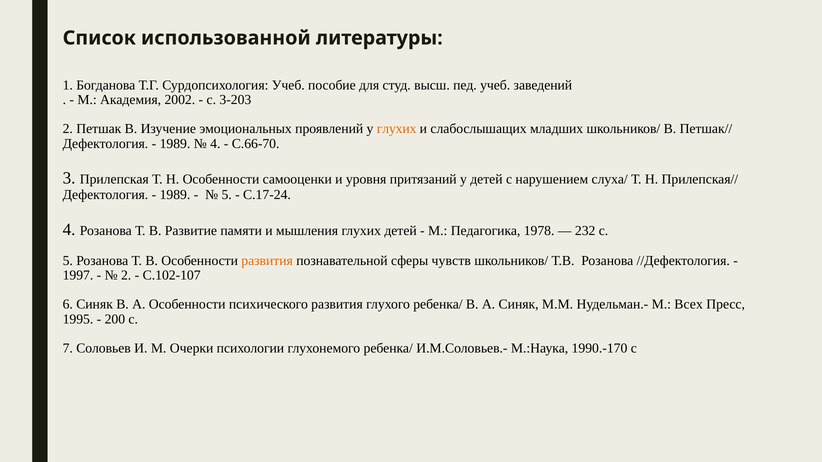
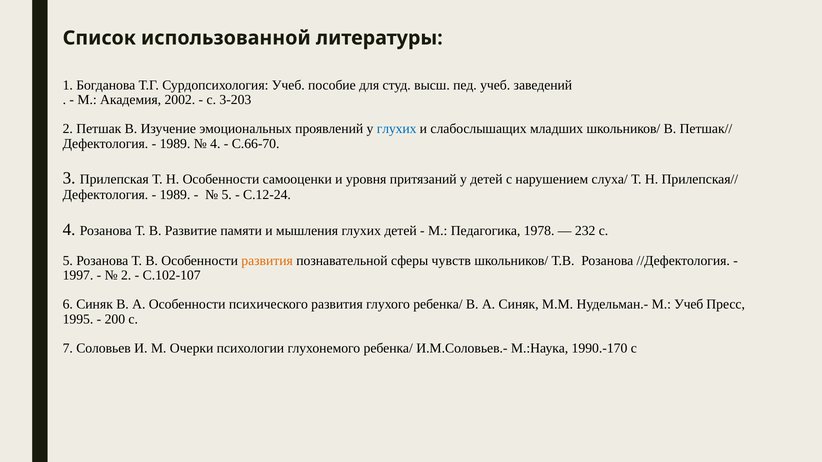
глухих at (397, 129) colour: orange -> blue
С.17-24: С.17-24 -> С.12-24
М Всех: Всех -> Учеб
